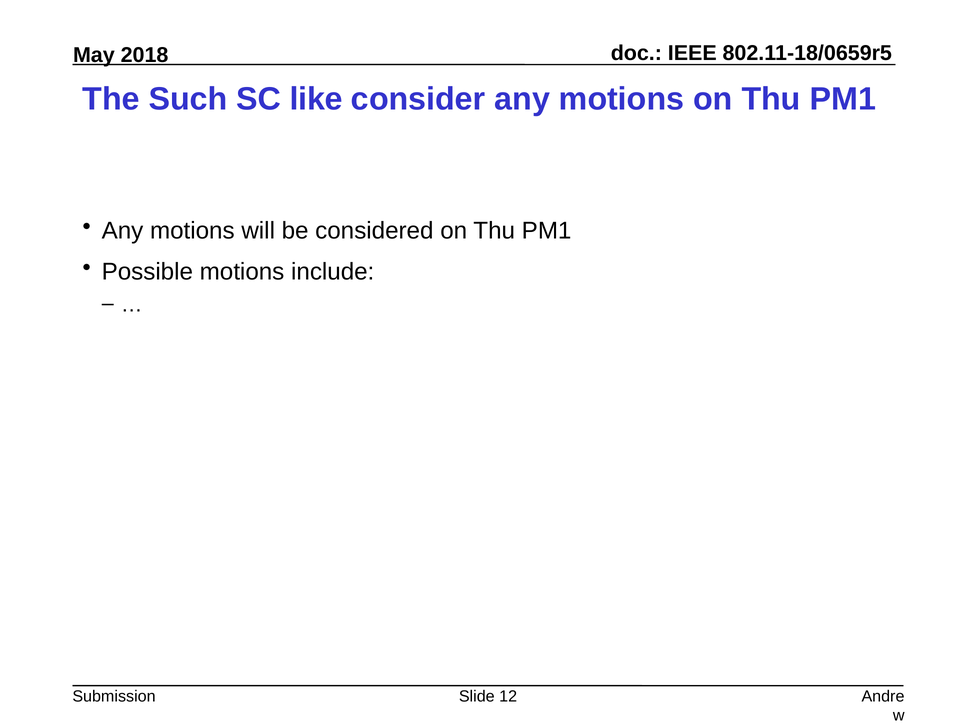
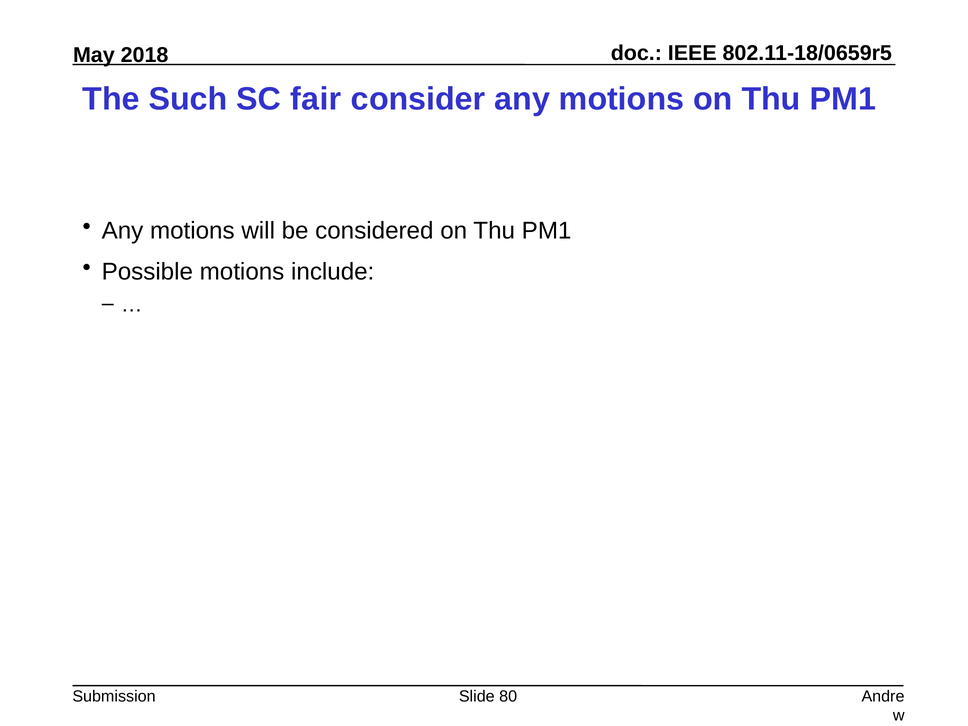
like: like -> fair
12: 12 -> 80
